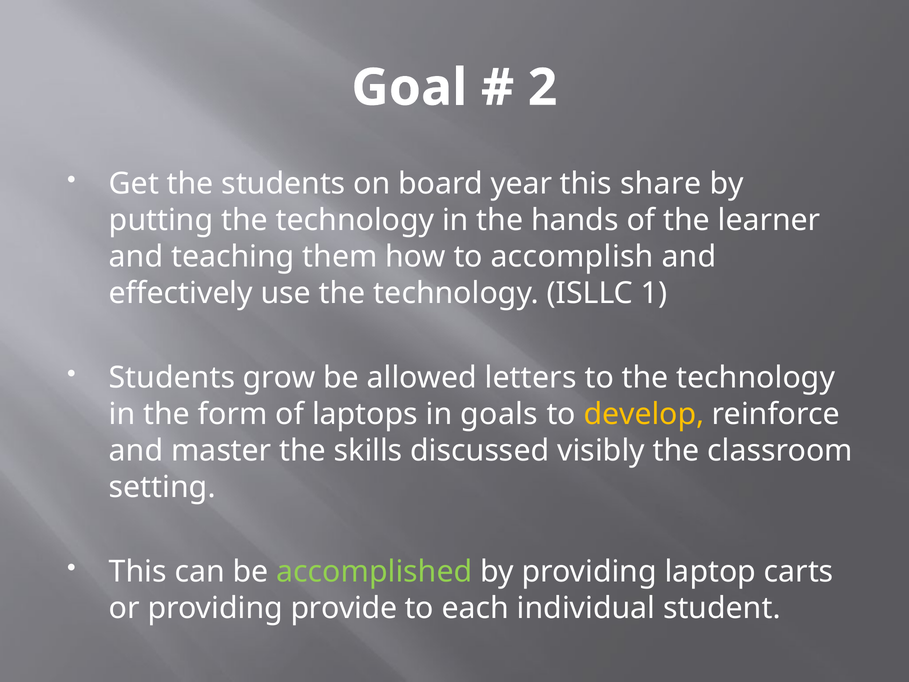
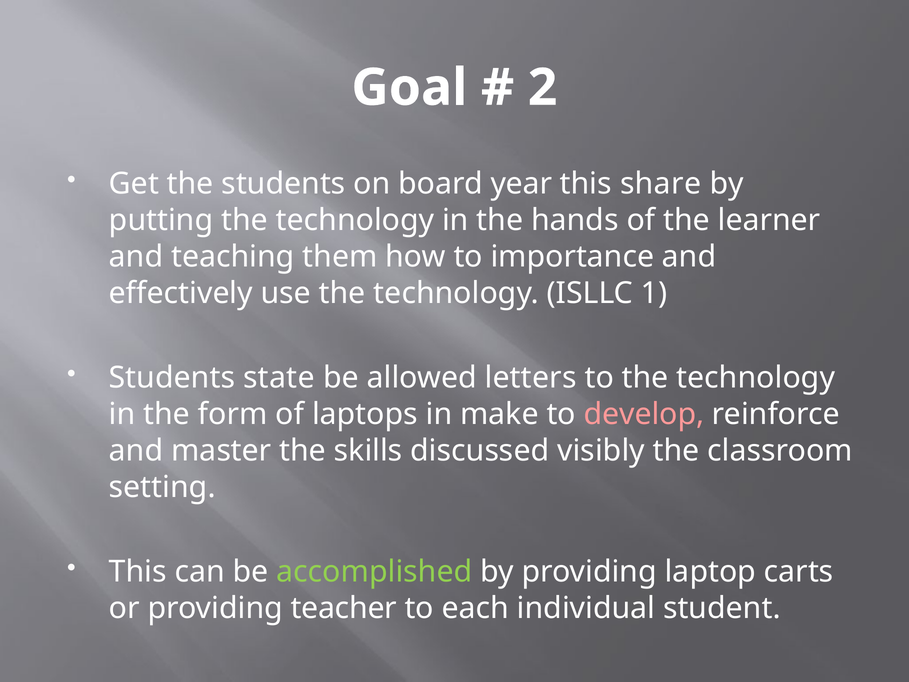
accomplish: accomplish -> importance
grow: grow -> state
goals: goals -> make
develop colour: yellow -> pink
provide: provide -> teacher
